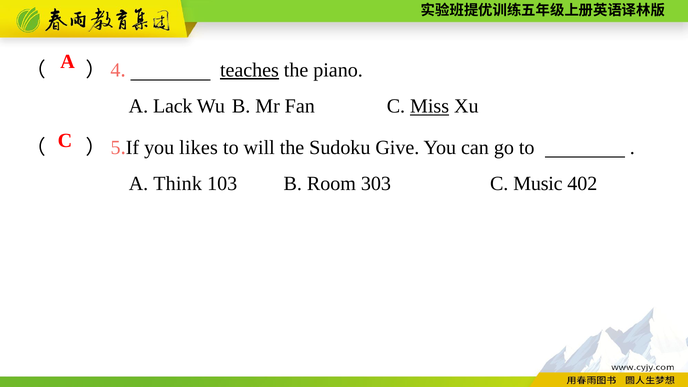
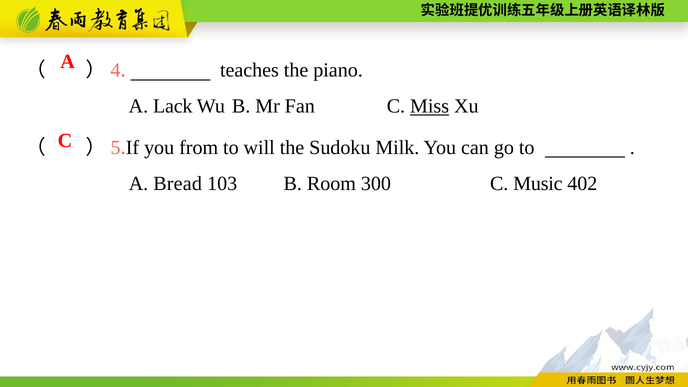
teaches underline: present -> none
likes: likes -> from
Give: Give -> Milk
Think: Think -> Bread
303: 303 -> 300
